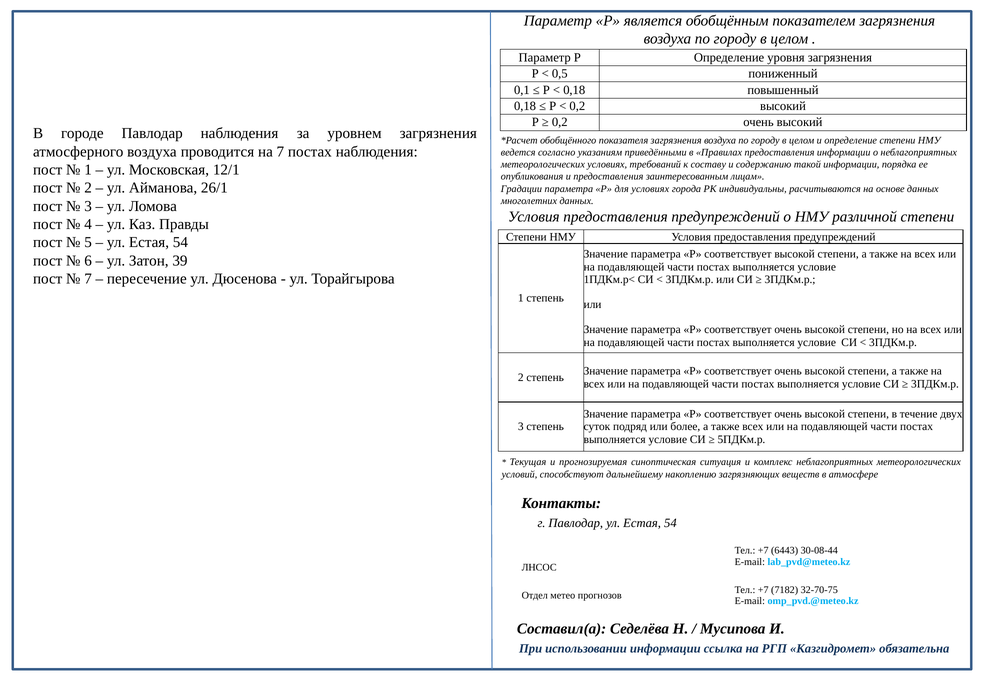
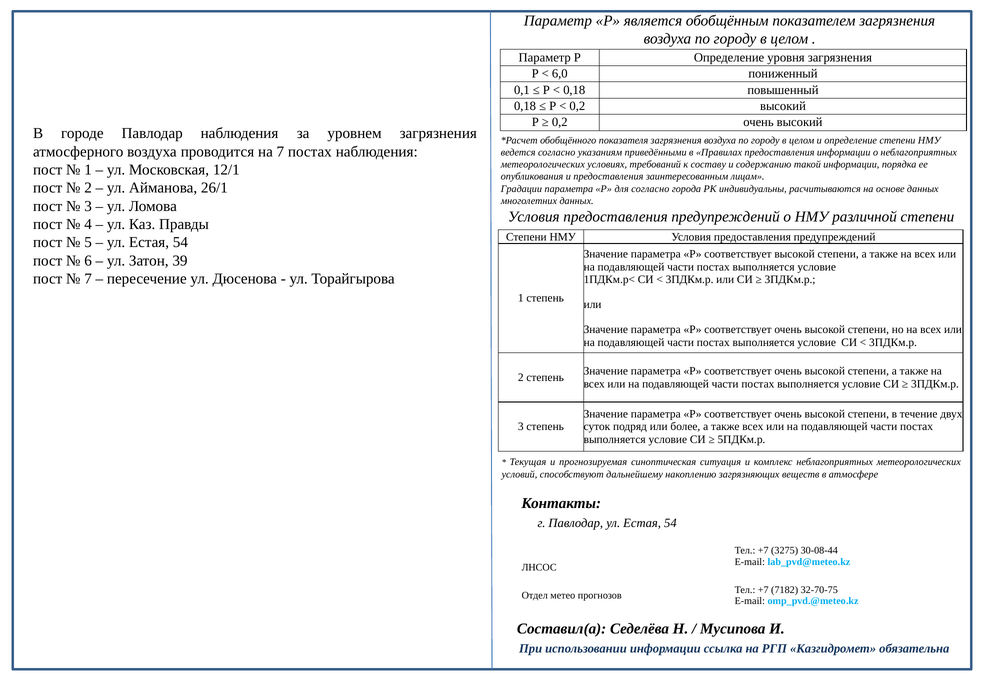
0,5: 0,5 -> 6,0
для условиях: условиях -> согласно
6443: 6443 -> 3275
